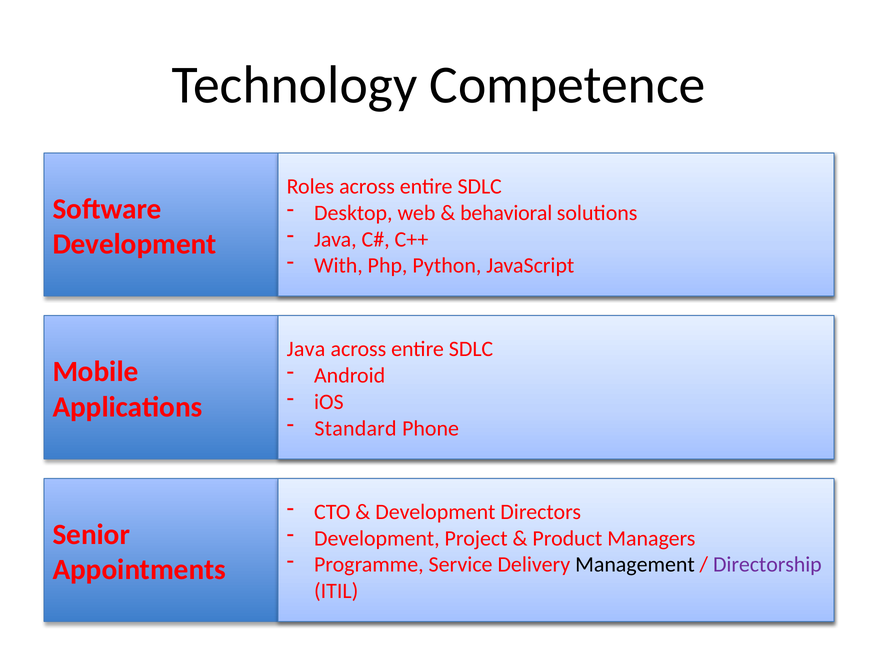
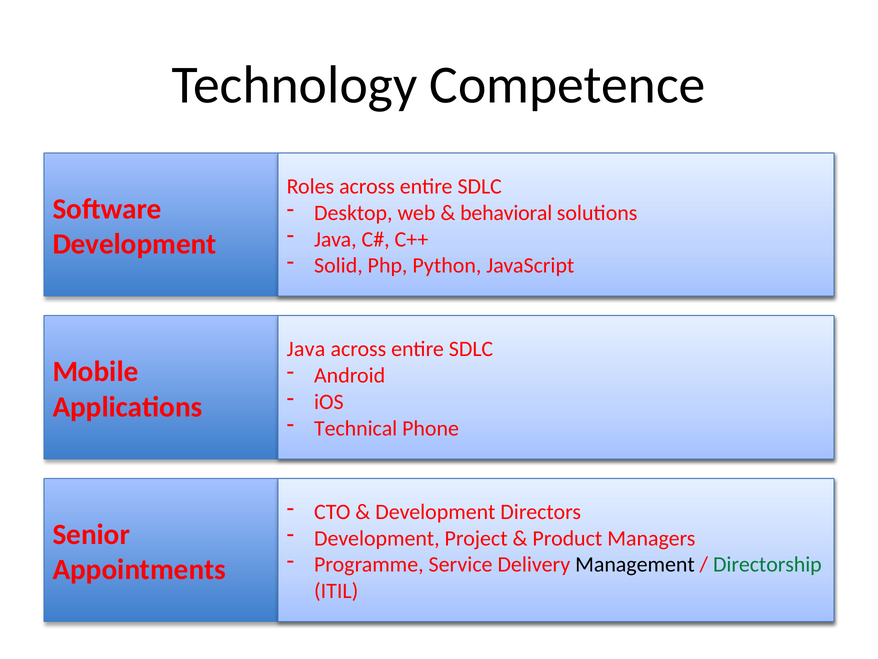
With: With -> Solid
Standard: Standard -> Technical
Directorship colour: purple -> green
